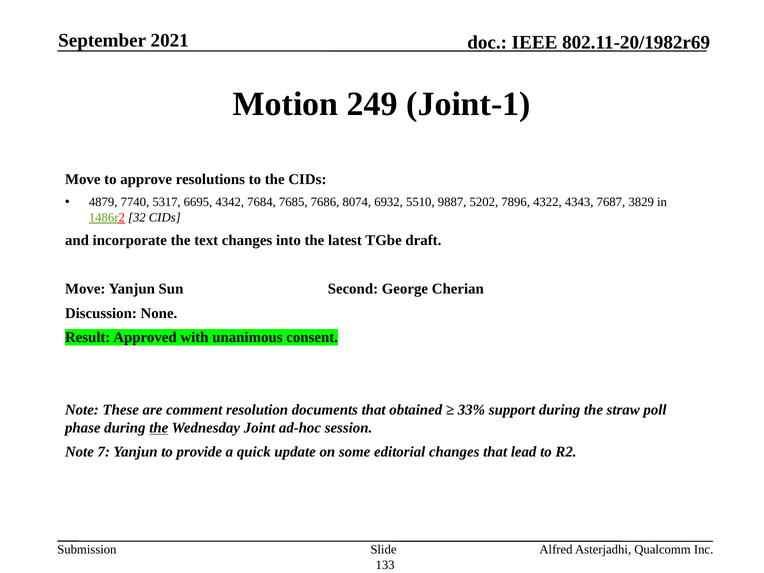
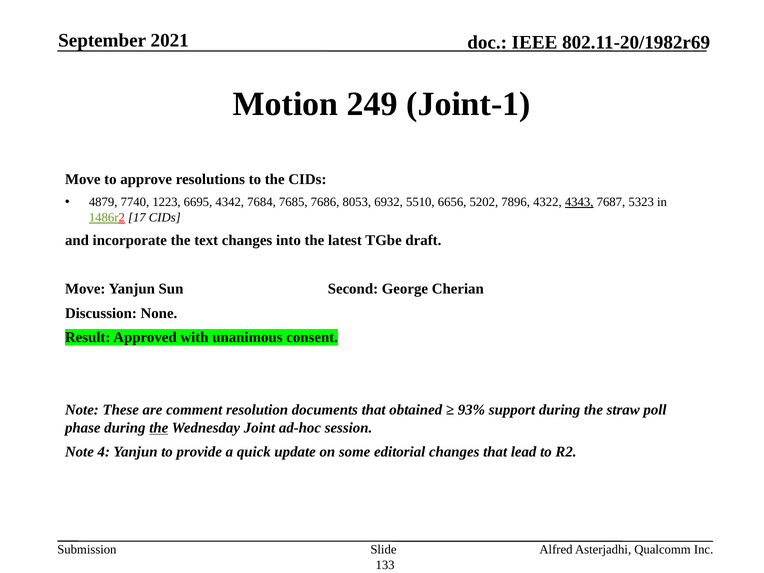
5317: 5317 -> 1223
8074: 8074 -> 8053
9887: 9887 -> 6656
4343 underline: none -> present
3829: 3829 -> 5323
32: 32 -> 17
33%: 33% -> 93%
7: 7 -> 4
